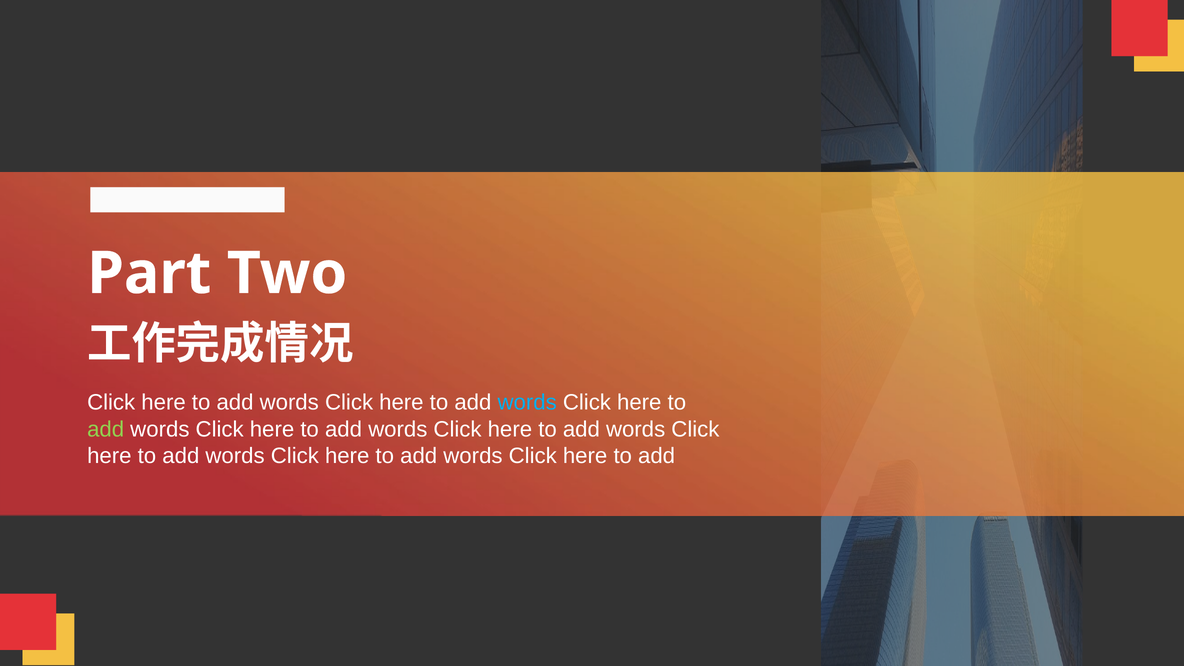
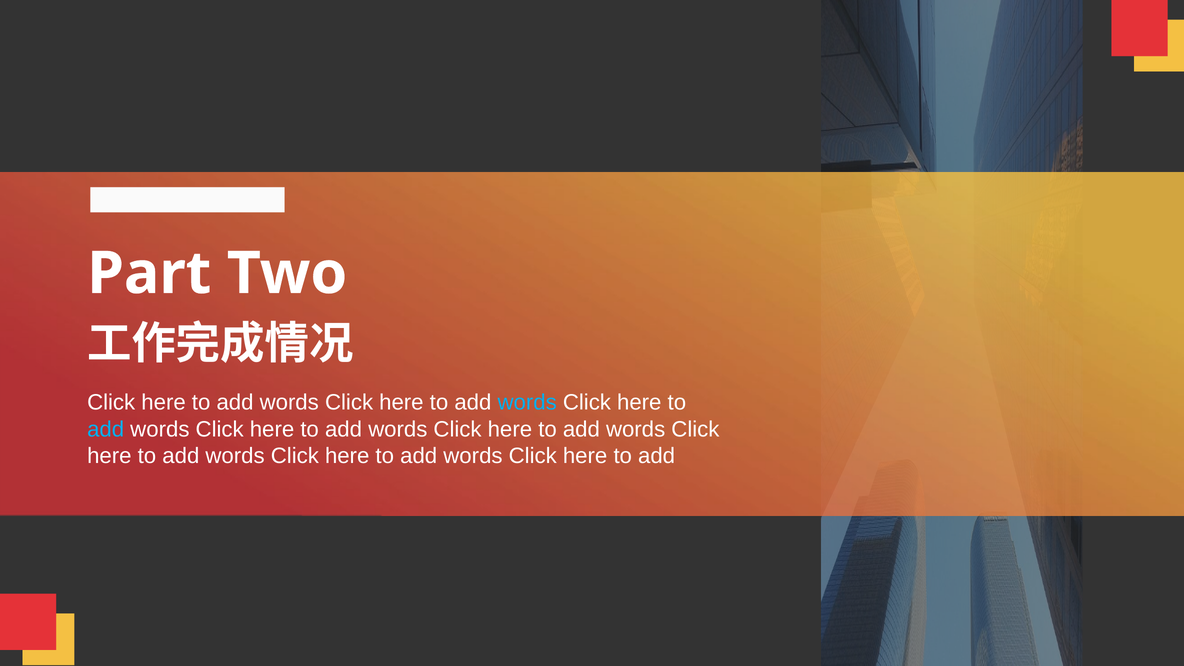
add at (106, 429) colour: light green -> light blue
